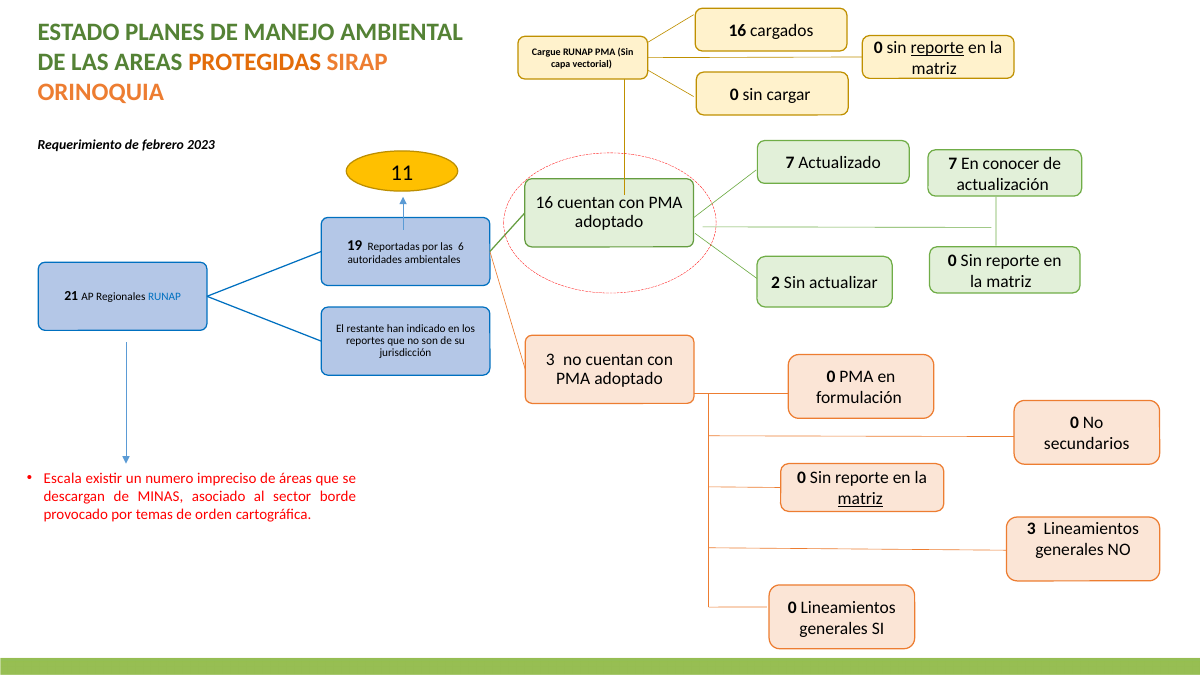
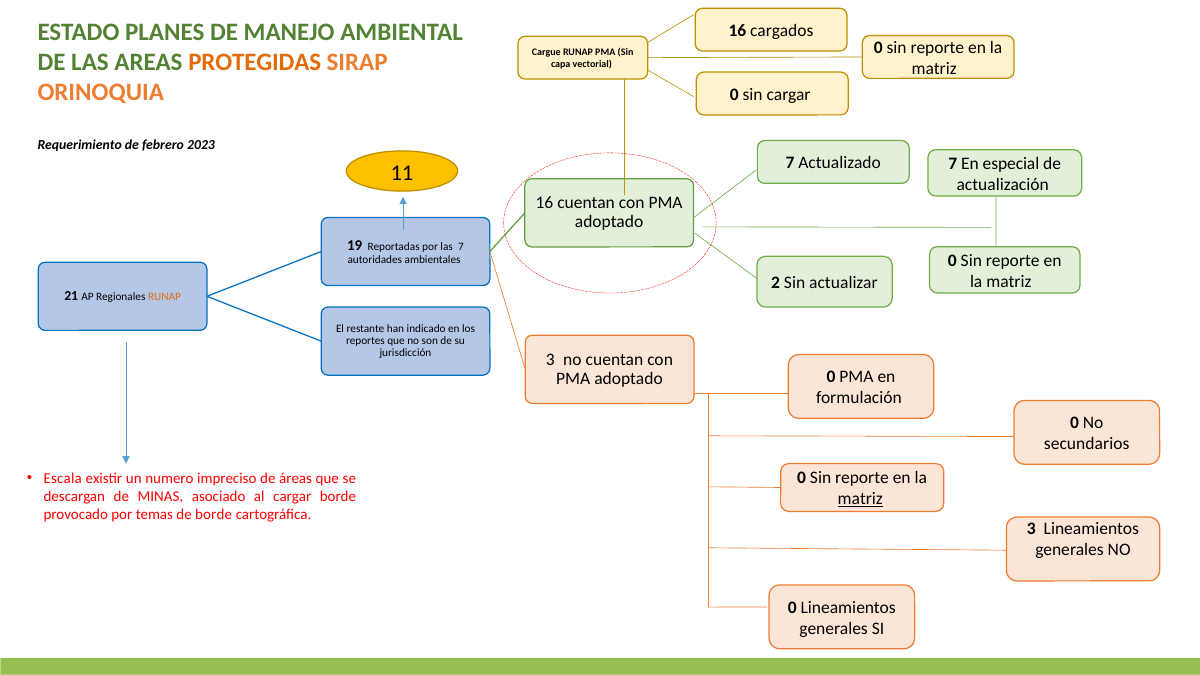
reporte at (937, 48) underline: present -> none
conocer: conocer -> especial
las 6: 6 -> 7
RUNAP at (164, 297) colour: blue -> orange
al sector: sector -> cargar
de orden: orden -> borde
